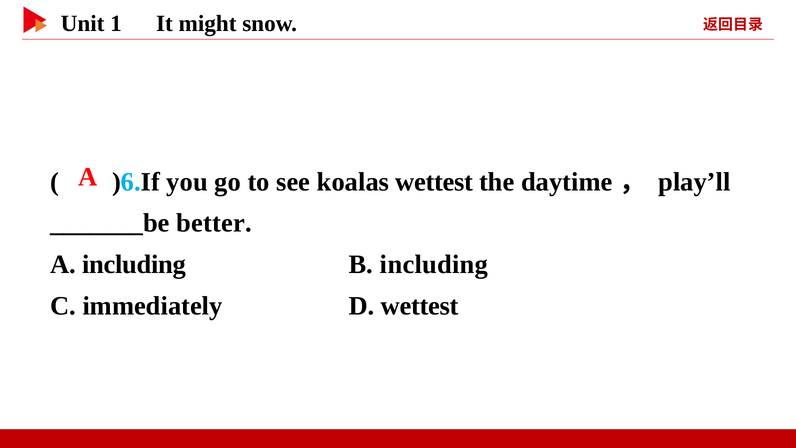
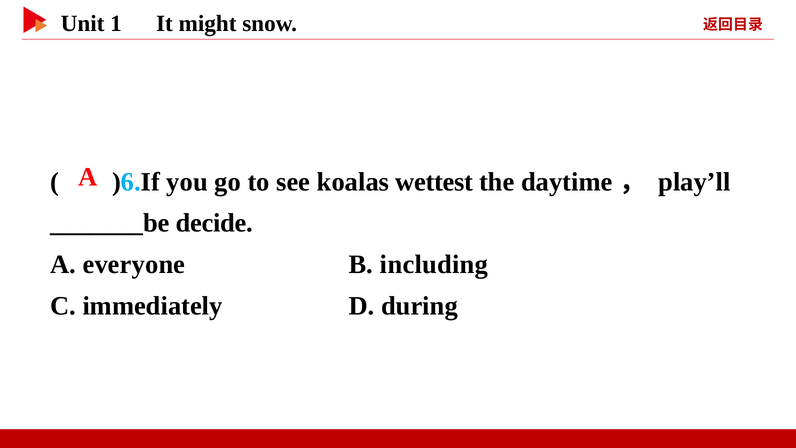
better: better -> decide
A including: including -> everyone
D wettest: wettest -> during
